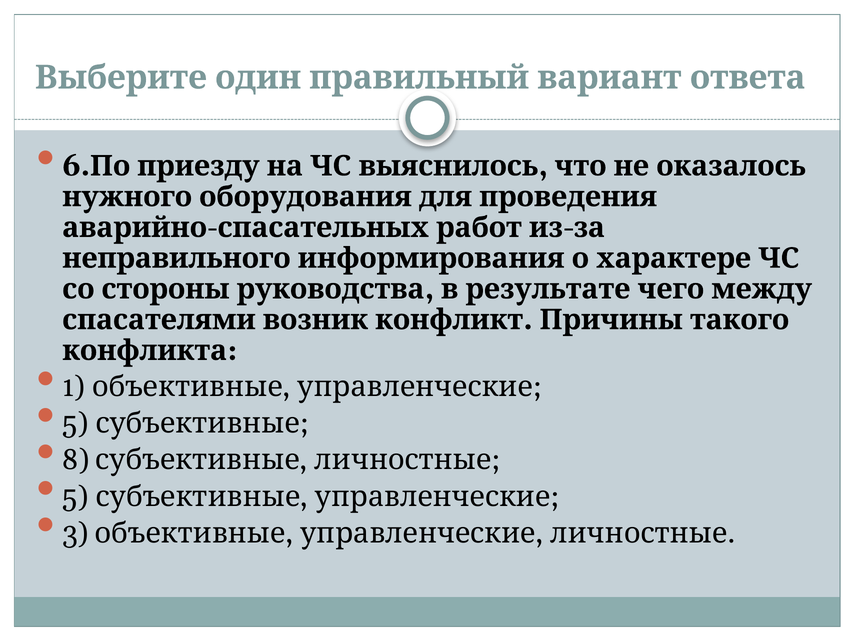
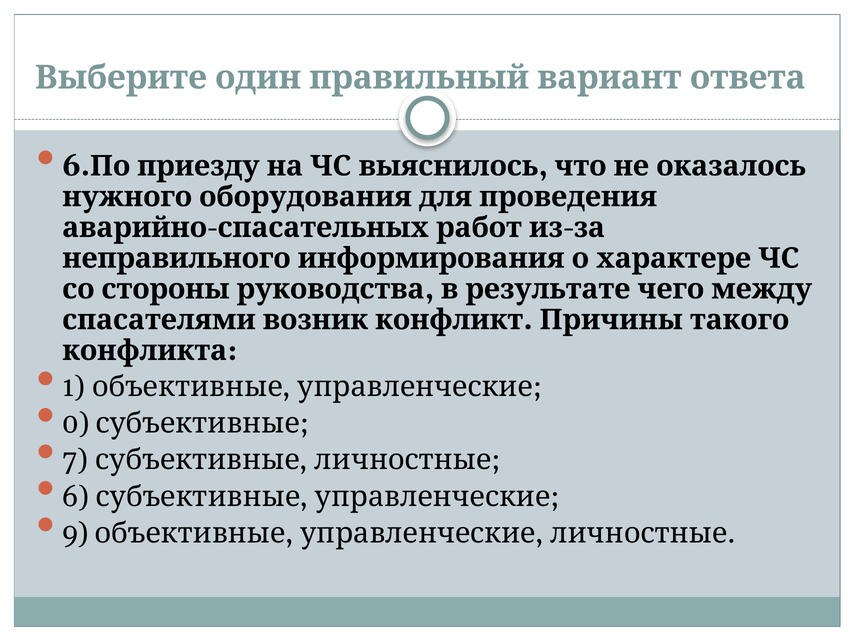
5 at (75, 424): 5 -> 0
8: 8 -> 7
5 at (75, 497): 5 -> 6
3: 3 -> 9
